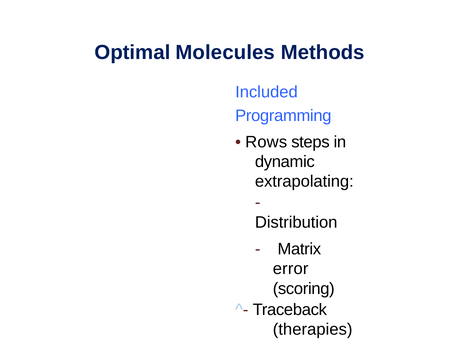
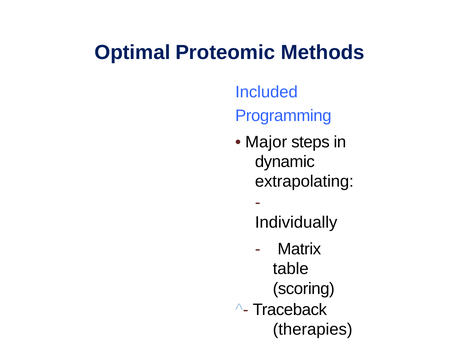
Molecules: Molecules -> Proteomic
Rows: Rows -> Major
Distribution: Distribution -> Individually
error: error -> table
